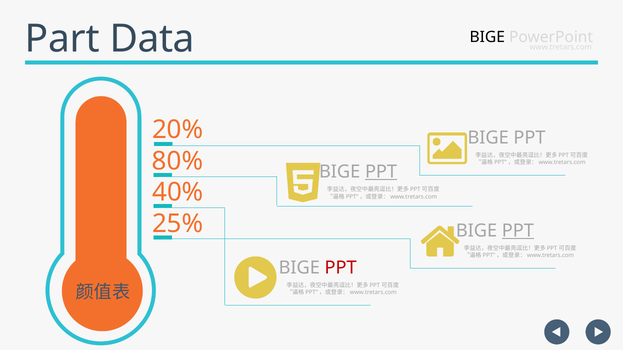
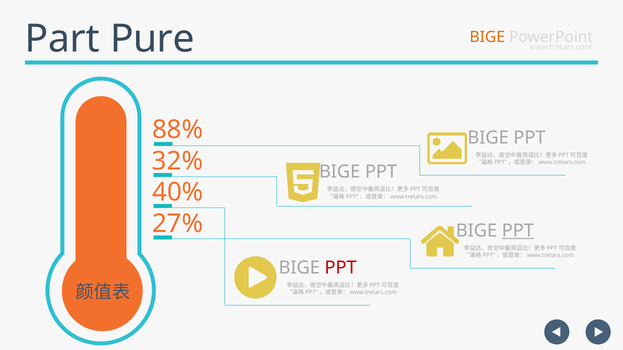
Data: Data -> Pure
BIGE at (487, 37) colour: black -> orange
20%: 20% -> 88%
80%: 80% -> 32%
PPT at (381, 172) underline: present -> none
25%: 25% -> 27%
